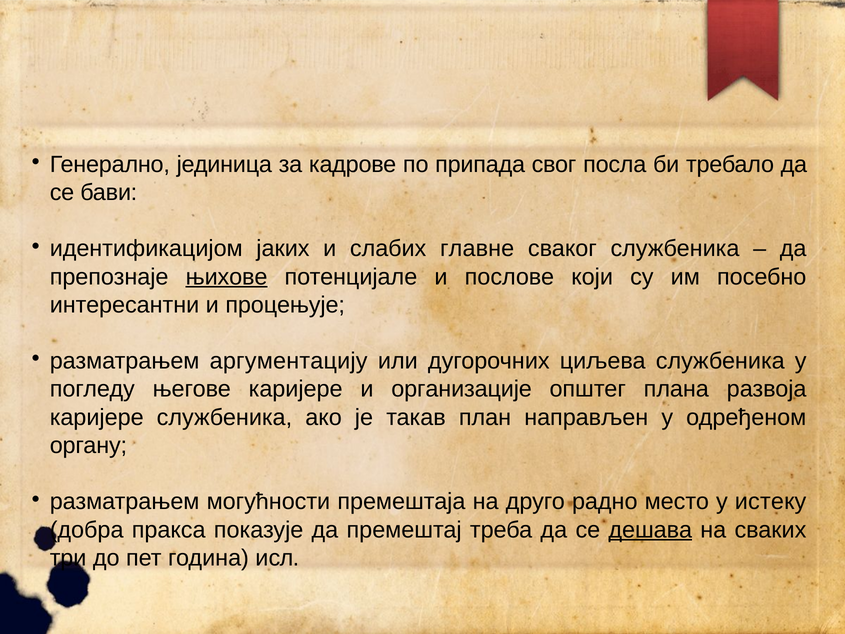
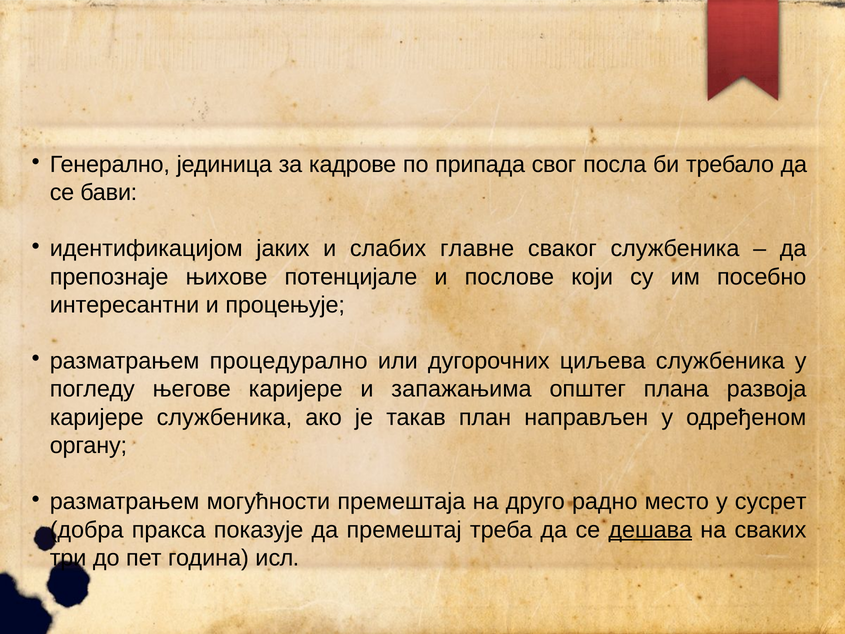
њихове underline: present -> none
аргументацију: аргументацију -> процедурално
организације: организације -> запажањима
истеку: истеку -> сусрет
